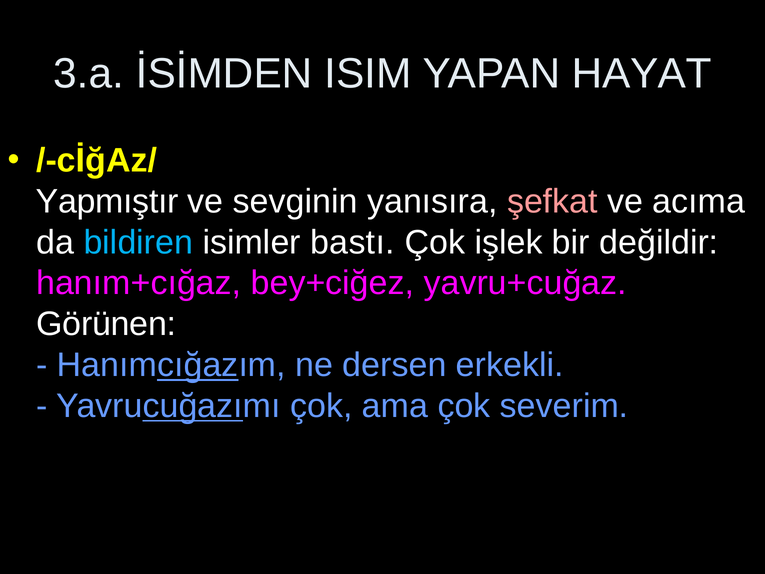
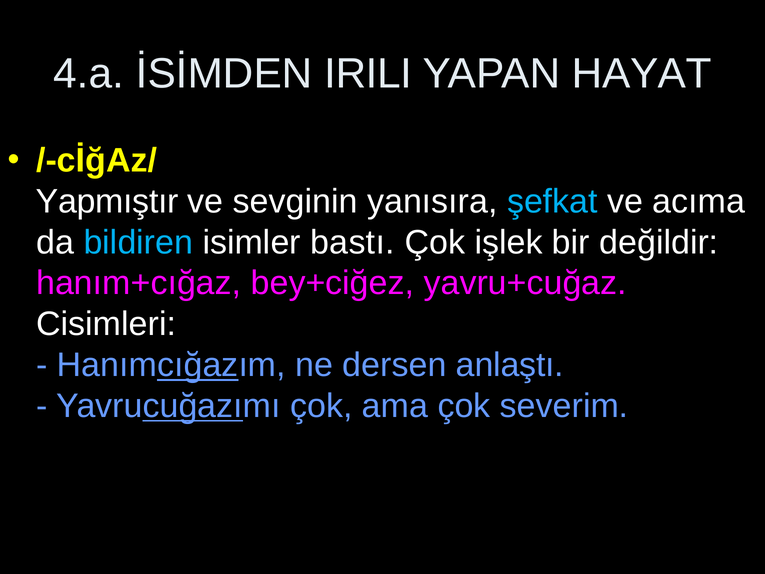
3.a: 3.a -> 4.a
ISIM: ISIM -> IRILI
şefkat colour: pink -> light blue
Görünen: Görünen -> Cisimleri
erkekli: erkekli -> anlaştı
